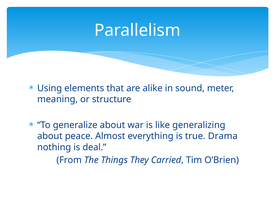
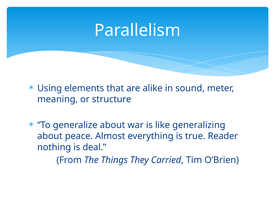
Drama: Drama -> Reader
